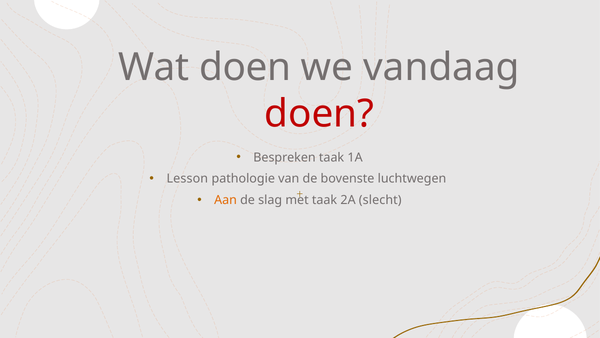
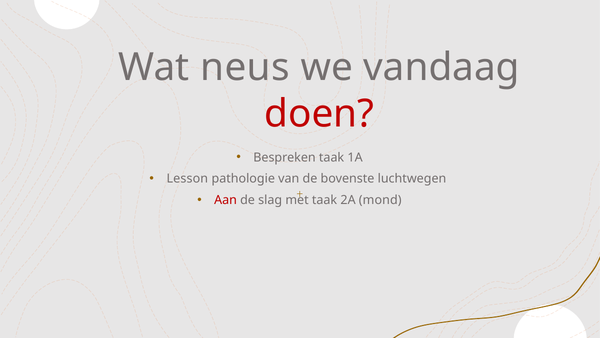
Wat doen: doen -> neus
Aan colour: orange -> red
slecht: slecht -> mond
